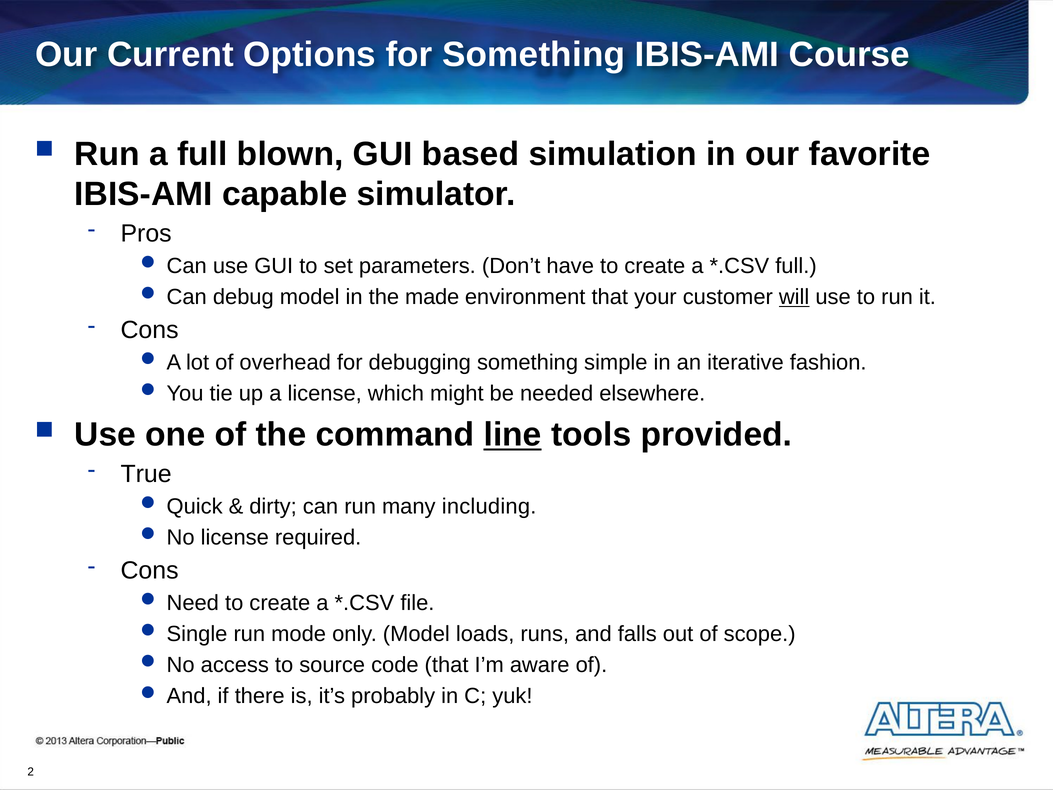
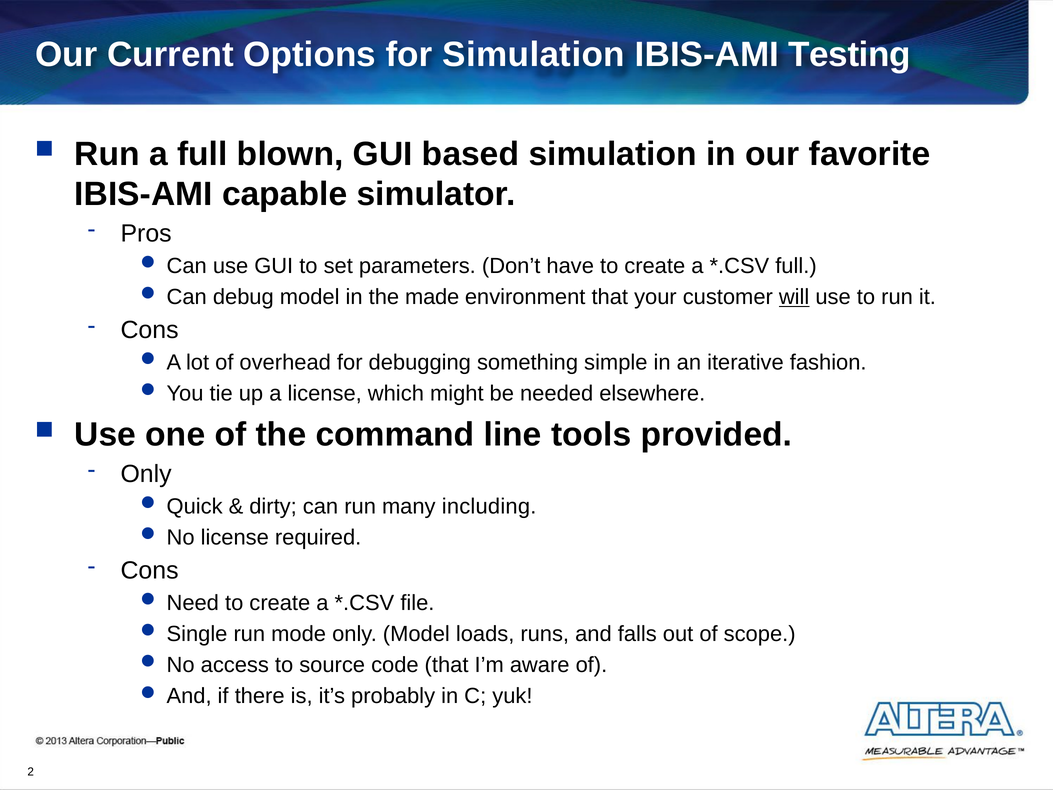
for Something: Something -> Simulation
Course: Course -> Testing
line underline: present -> none
True at (146, 474): True -> Only
